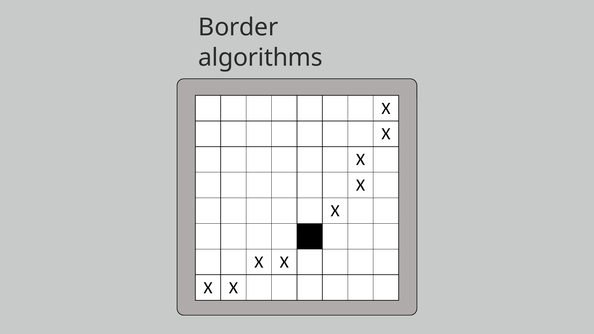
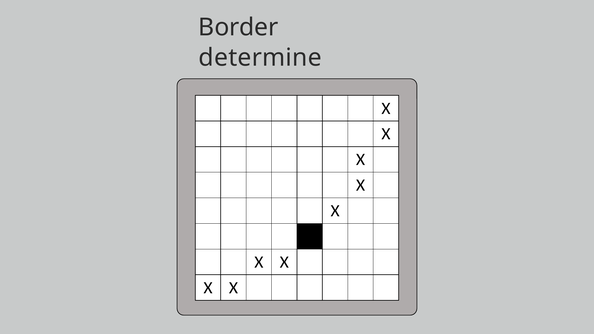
algorithms: algorithms -> determine
